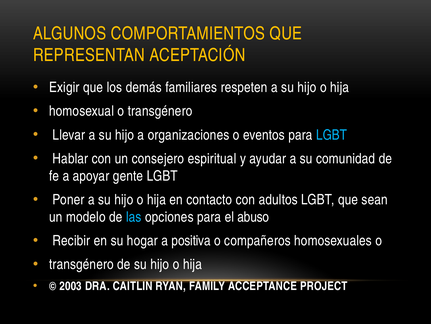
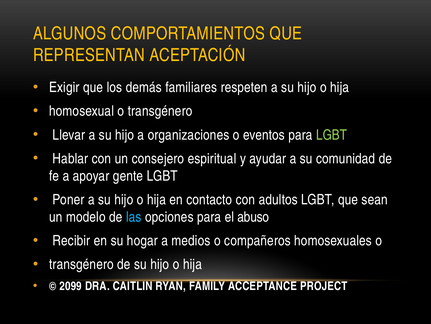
LGBT at (332, 135) colour: light blue -> light green
positiva: positiva -> medios
2003: 2003 -> 2099
